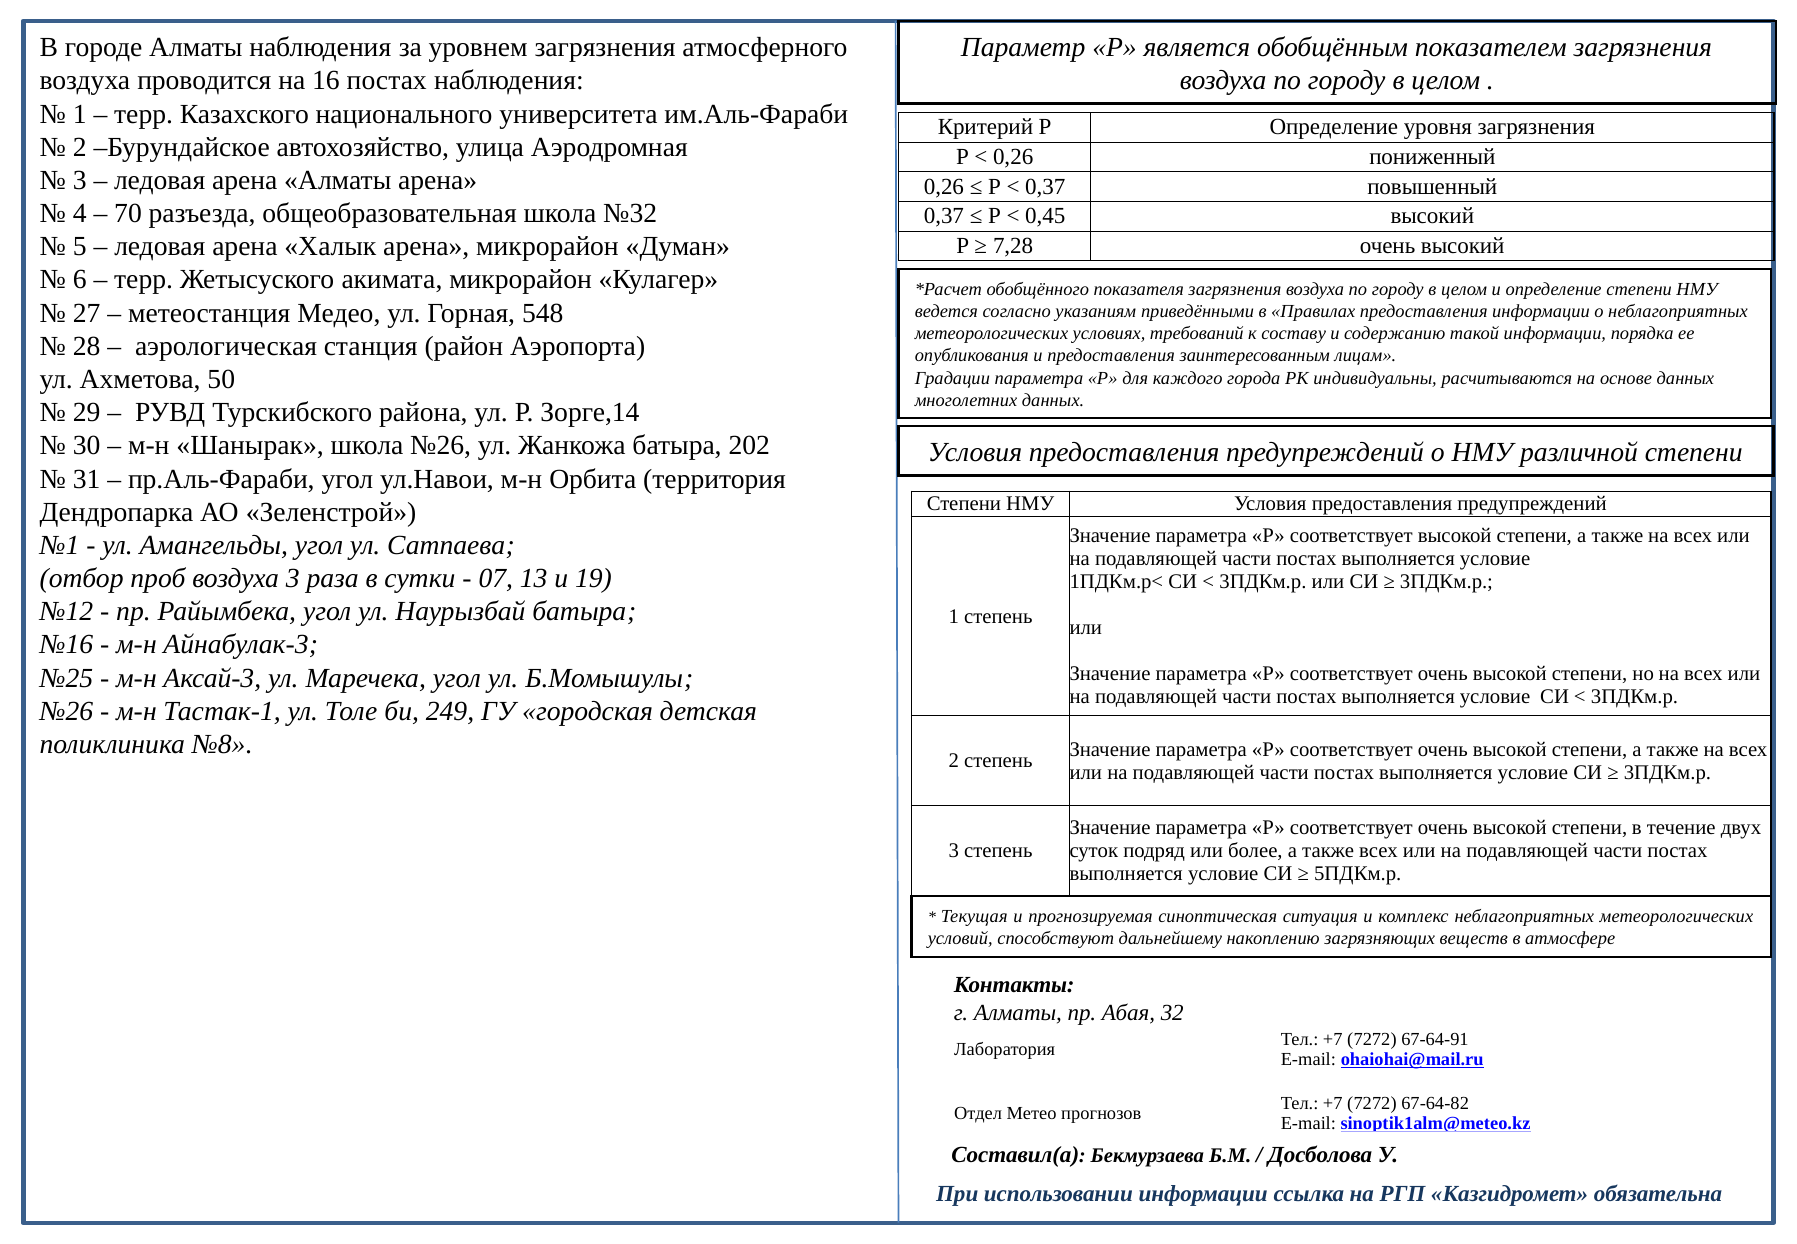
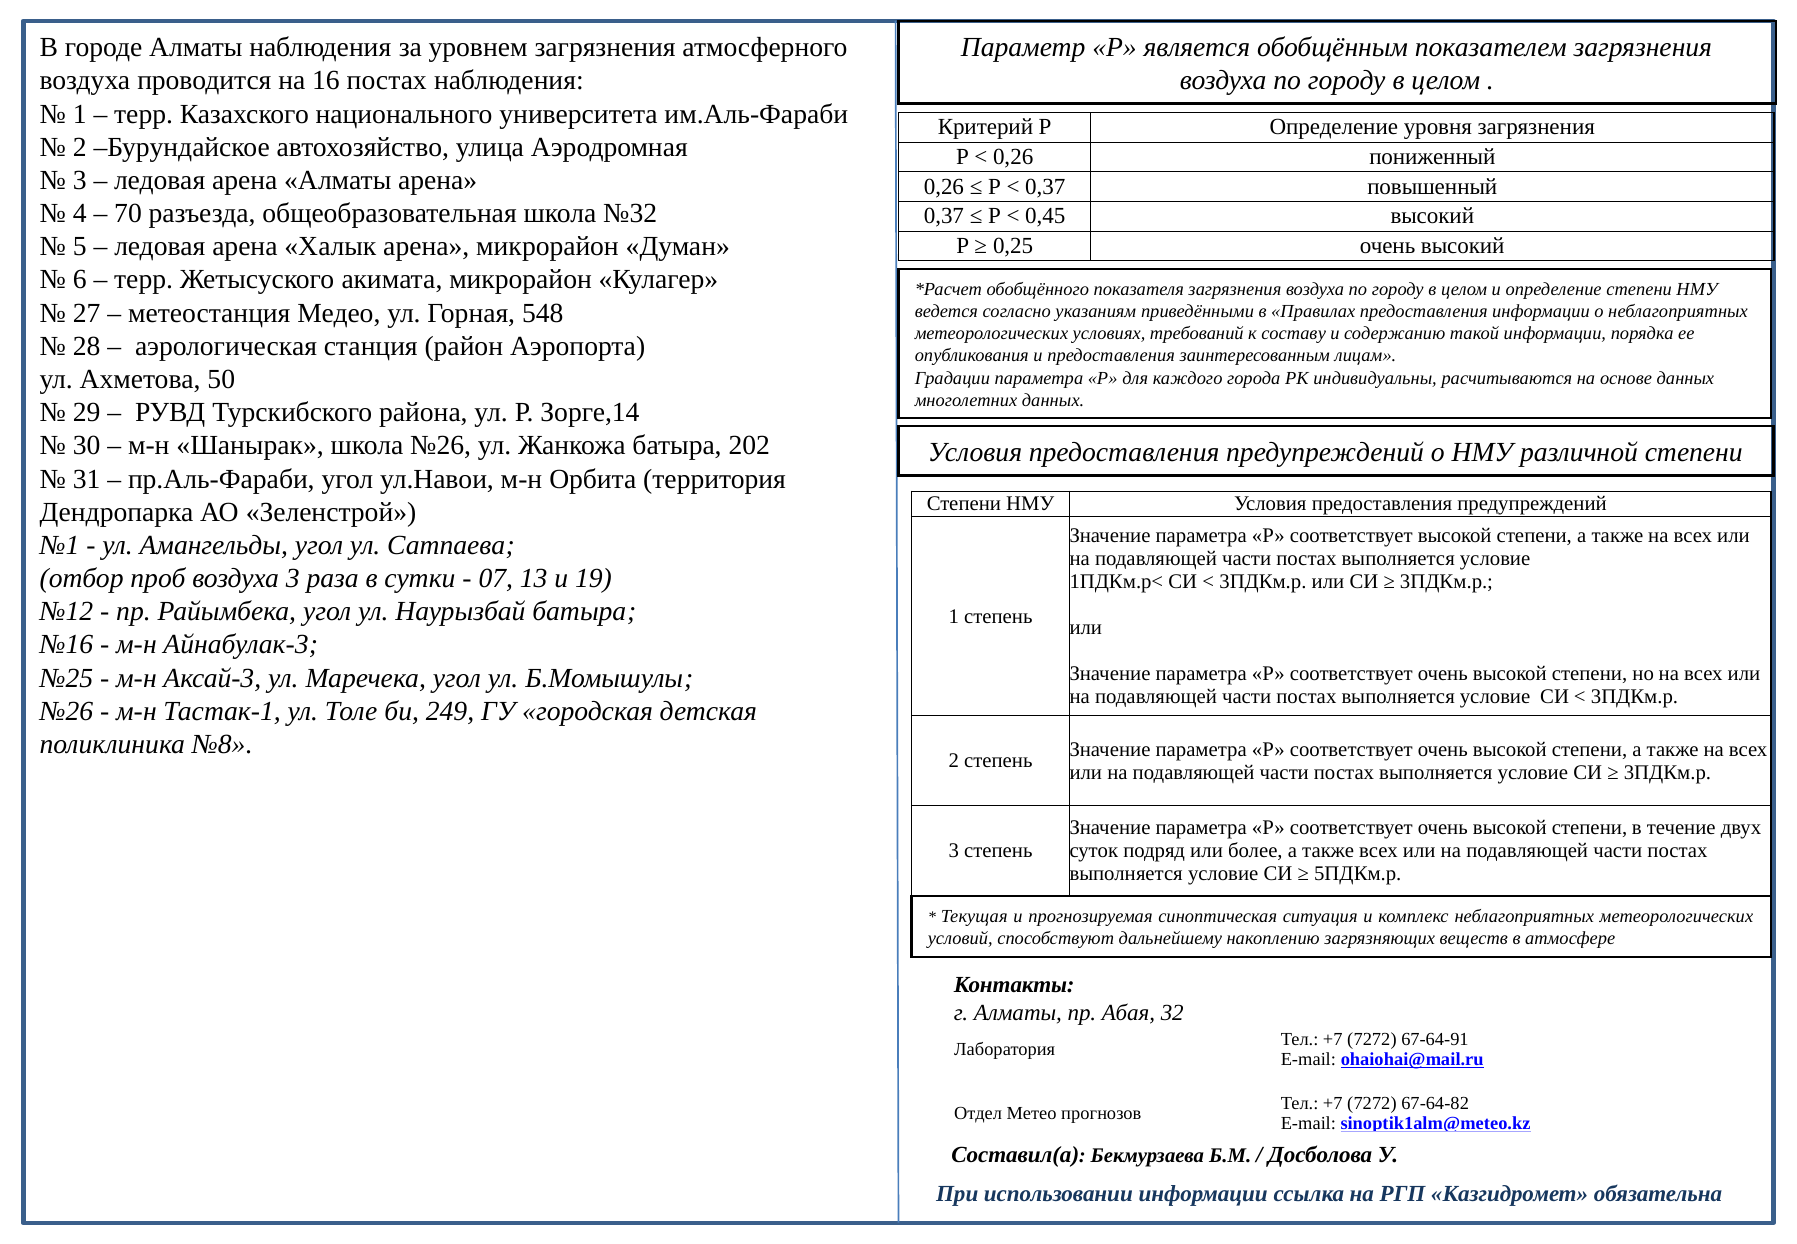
7,28: 7,28 -> 0,25
